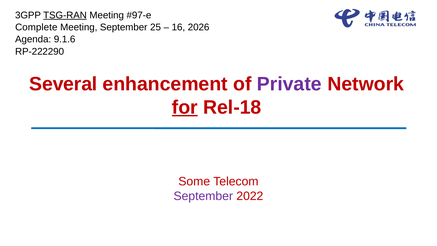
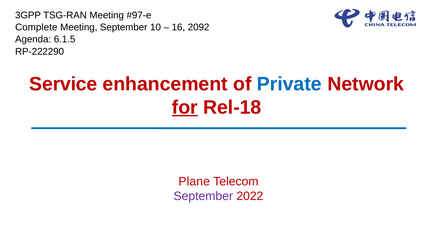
TSG-RAN underline: present -> none
25: 25 -> 10
2026: 2026 -> 2092
9.1.6: 9.1.6 -> 6.1.5
Several: Several -> Service
Private colour: purple -> blue
Some: Some -> Plane
